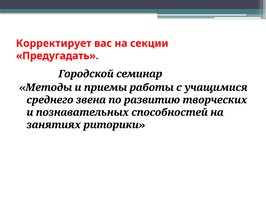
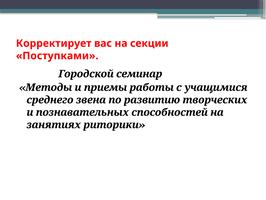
Предугадать: Предугадать -> Поступками
